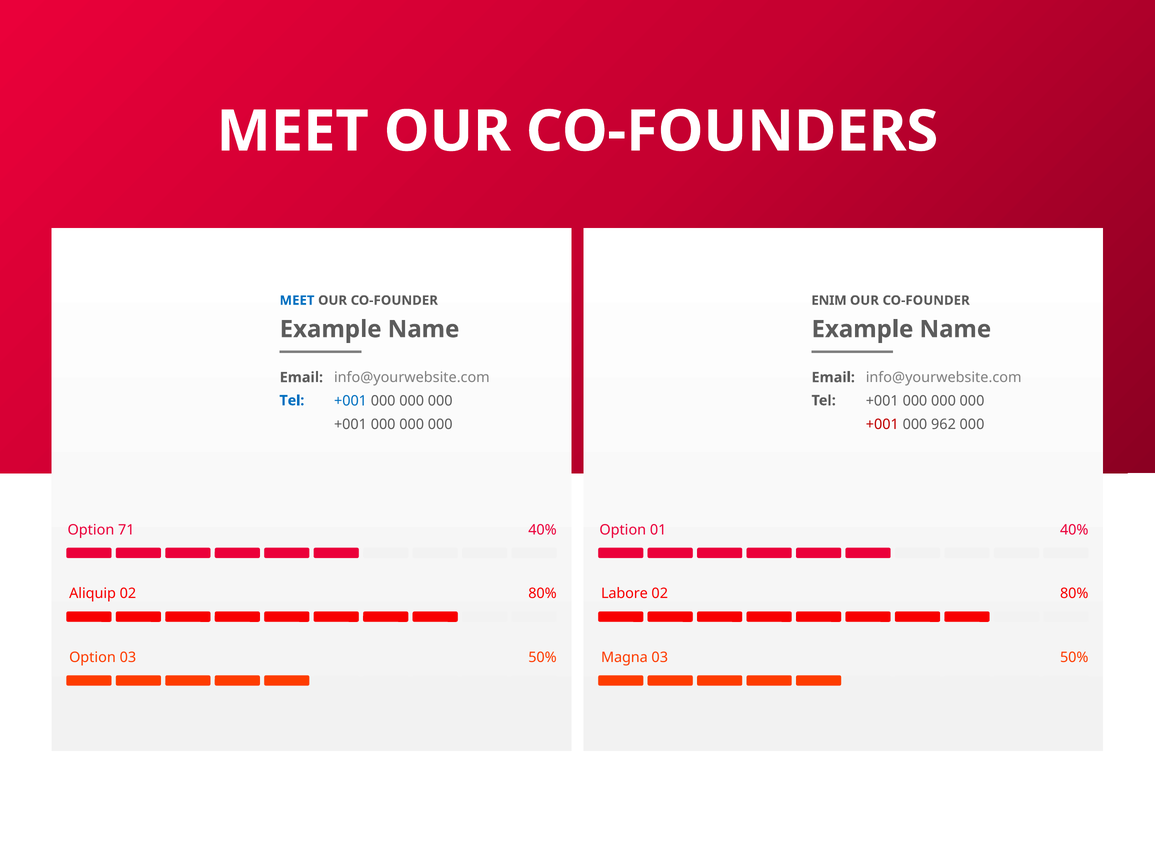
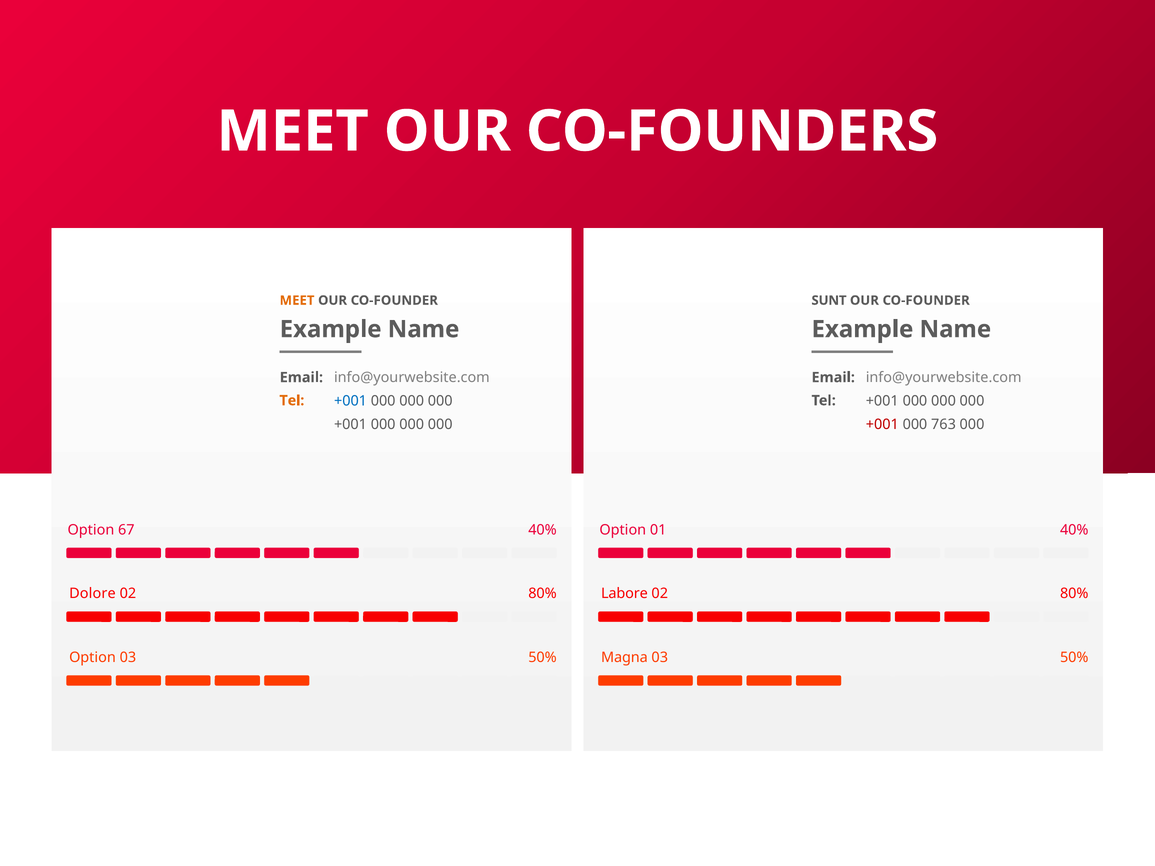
MEET at (297, 301) colour: blue -> orange
ENIM: ENIM -> SUNT
Tel at (292, 401) colour: blue -> orange
962: 962 -> 763
71: 71 -> 67
Aliquip: Aliquip -> Dolore
